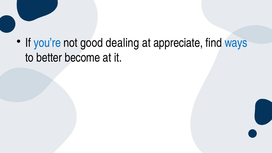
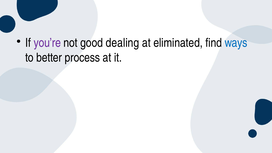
you’re colour: blue -> purple
appreciate: appreciate -> eliminated
become: become -> process
